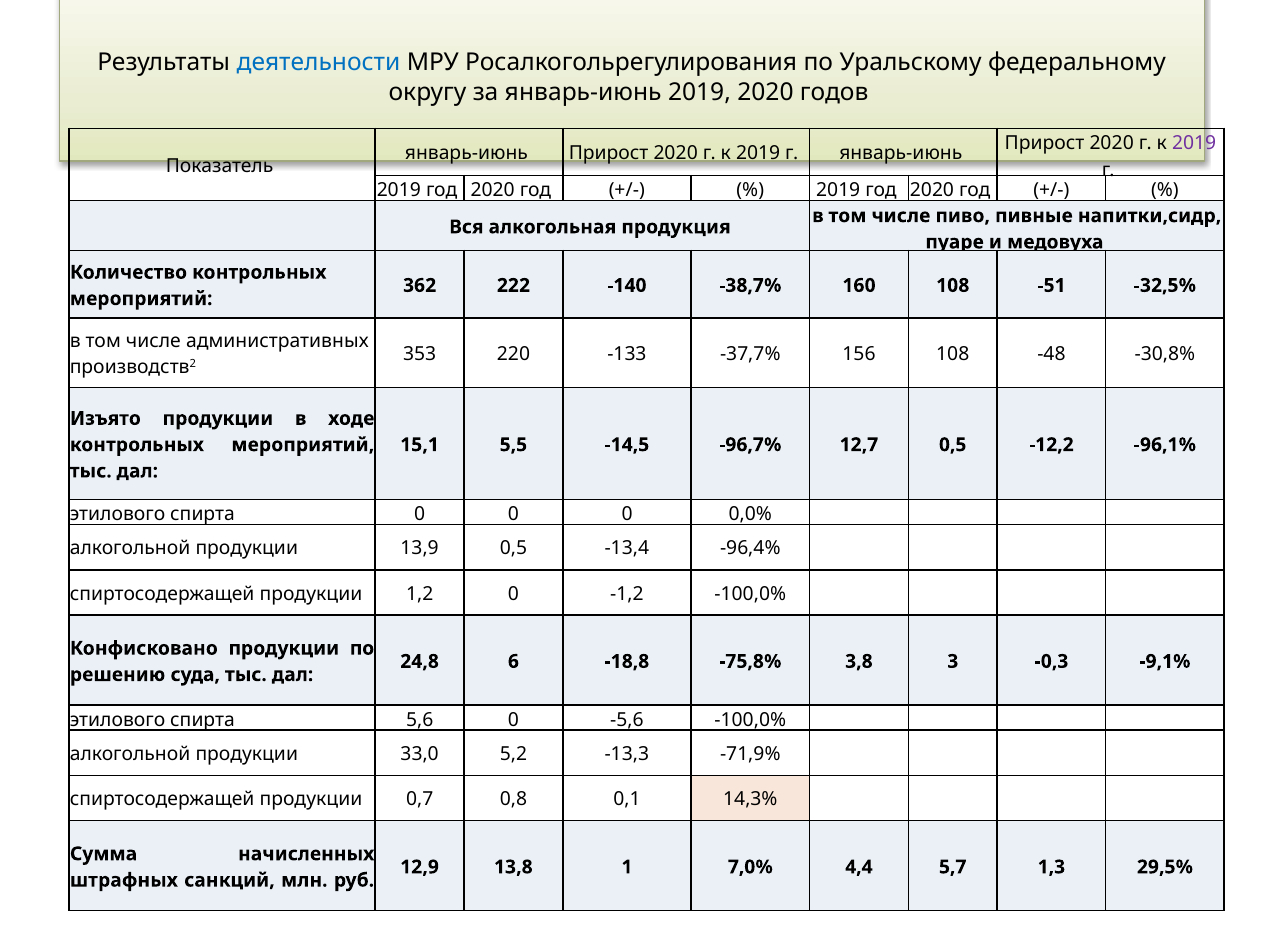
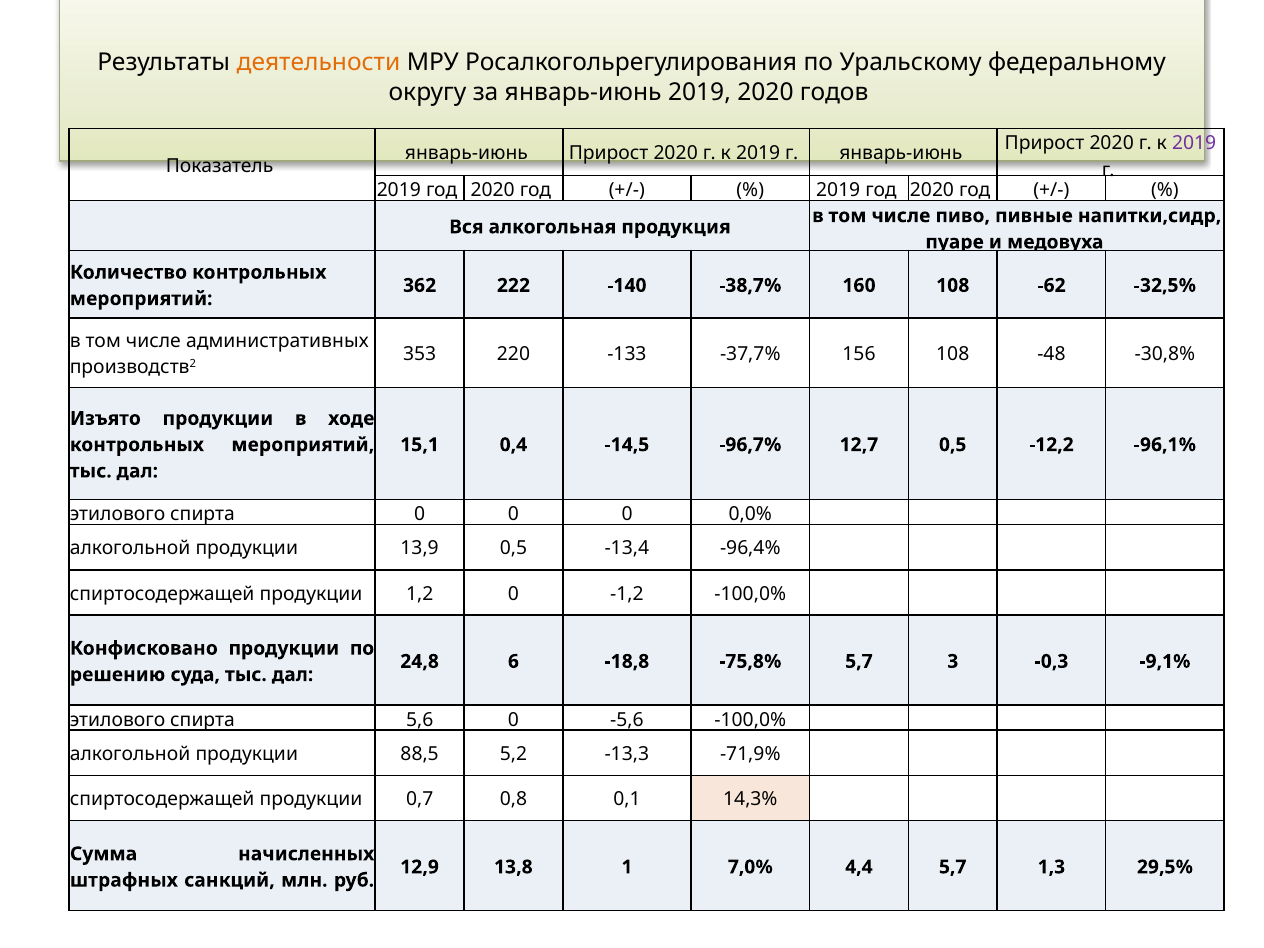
деятельности colour: blue -> orange
-51: -51 -> -62
5,5: 5,5 -> 0,4
-75,8% 3,8: 3,8 -> 5,7
33,0: 33,0 -> 88,5
